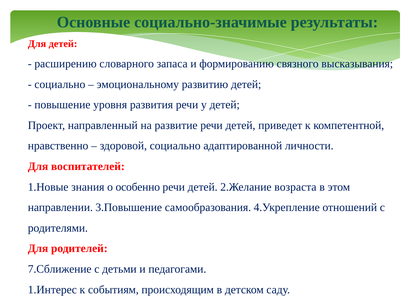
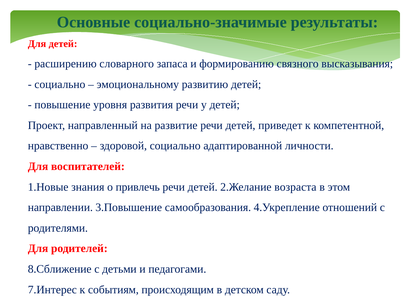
особенно: особенно -> привлечь
7.Сближение: 7.Сближение -> 8.Сближение
1.Интерес: 1.Интерес -> 7.Интерес
